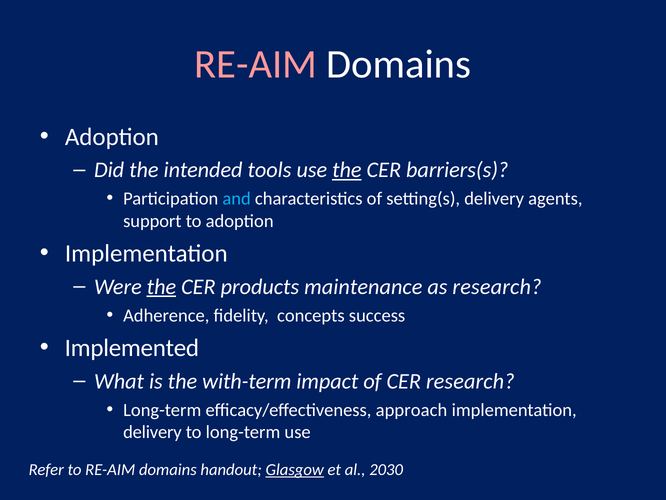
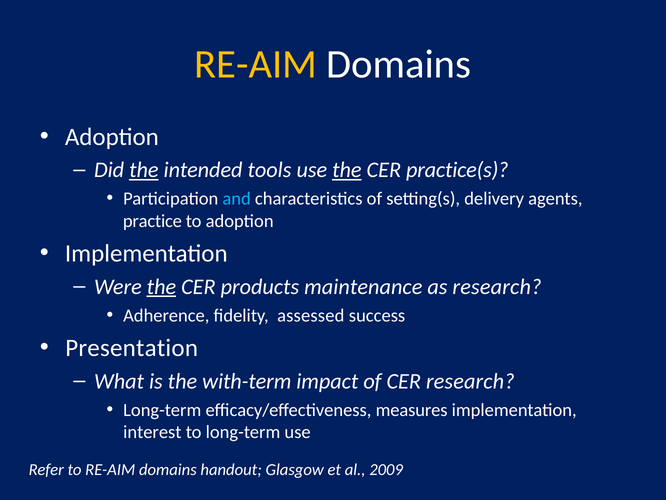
RE-AIM at (256, 64) colour: pink -> yellow
the at (144, 170) underline: none -> present
barriers(s: barriers(s -> practice(s
support: support -> practice
concepts: concepts -> assessed
Implemented: Implemented -> Presentation
approach: approach -> measures
delivery at (152, 432): delivery -> interest
Glasgow underline: present -> none
2030: 2030 -> 2009
